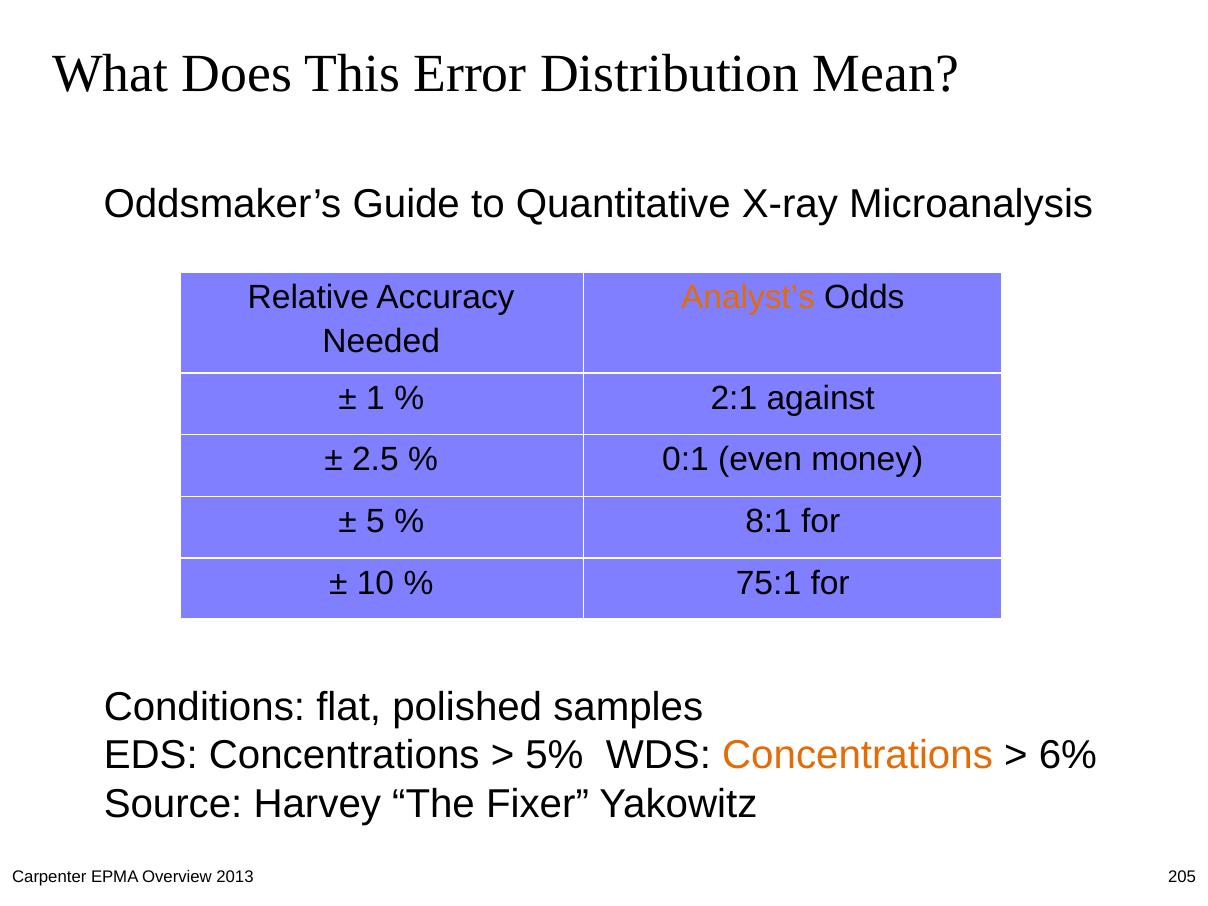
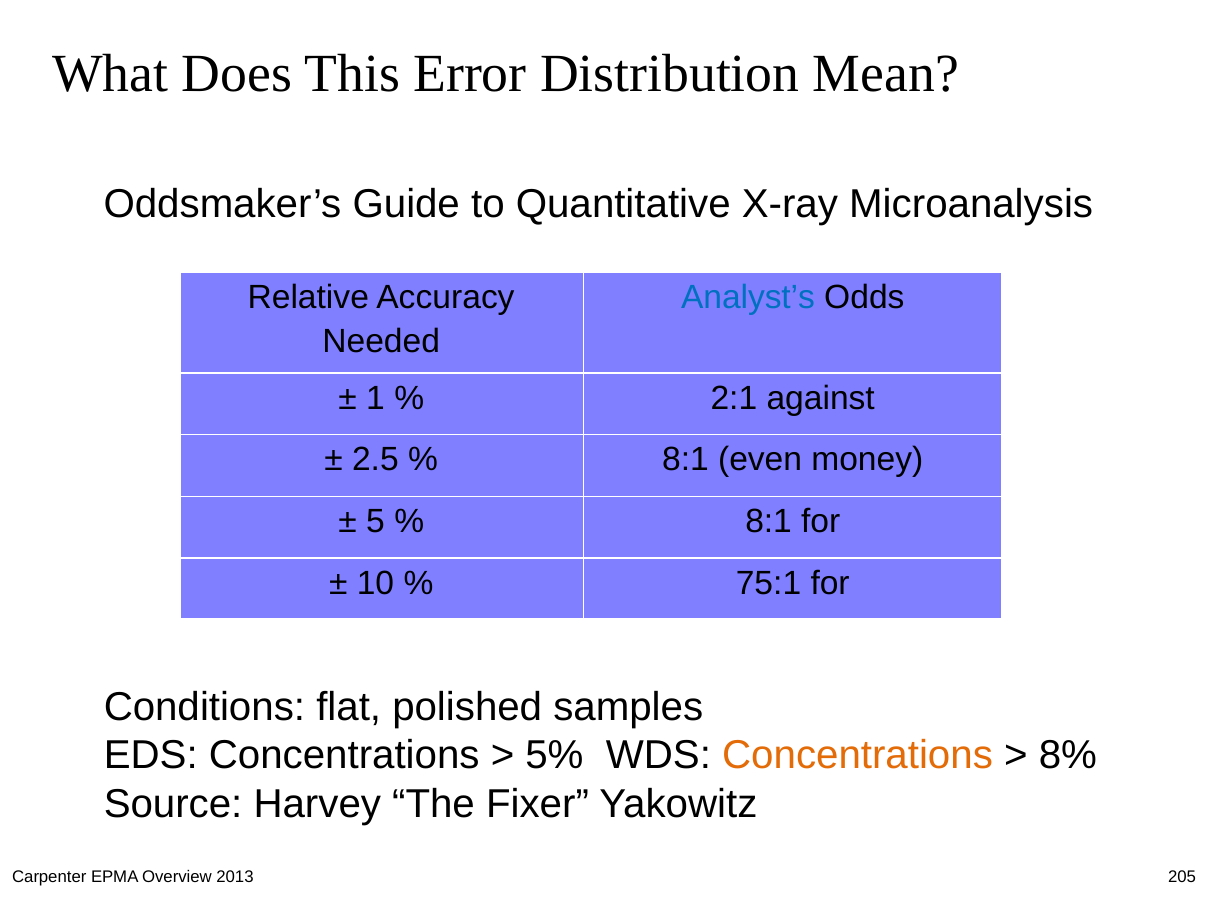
Analyst’s colour: orange -> blue
0:1 at (685, 460): 0:1 -> 8:1
6%: 6% -> 8%
